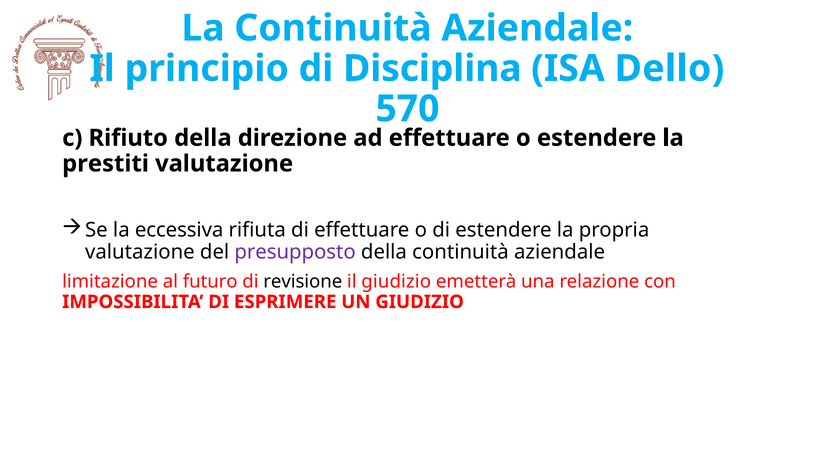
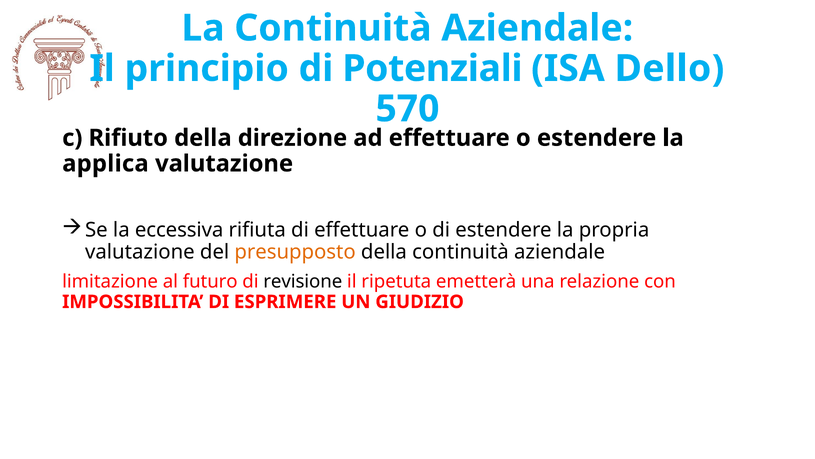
Disciplina: Disciplina -> Potenziali
prestiti: prestiti -> applica
presupposto colour: purple -> orange
il giudizio: giudizio -> ripetuta
